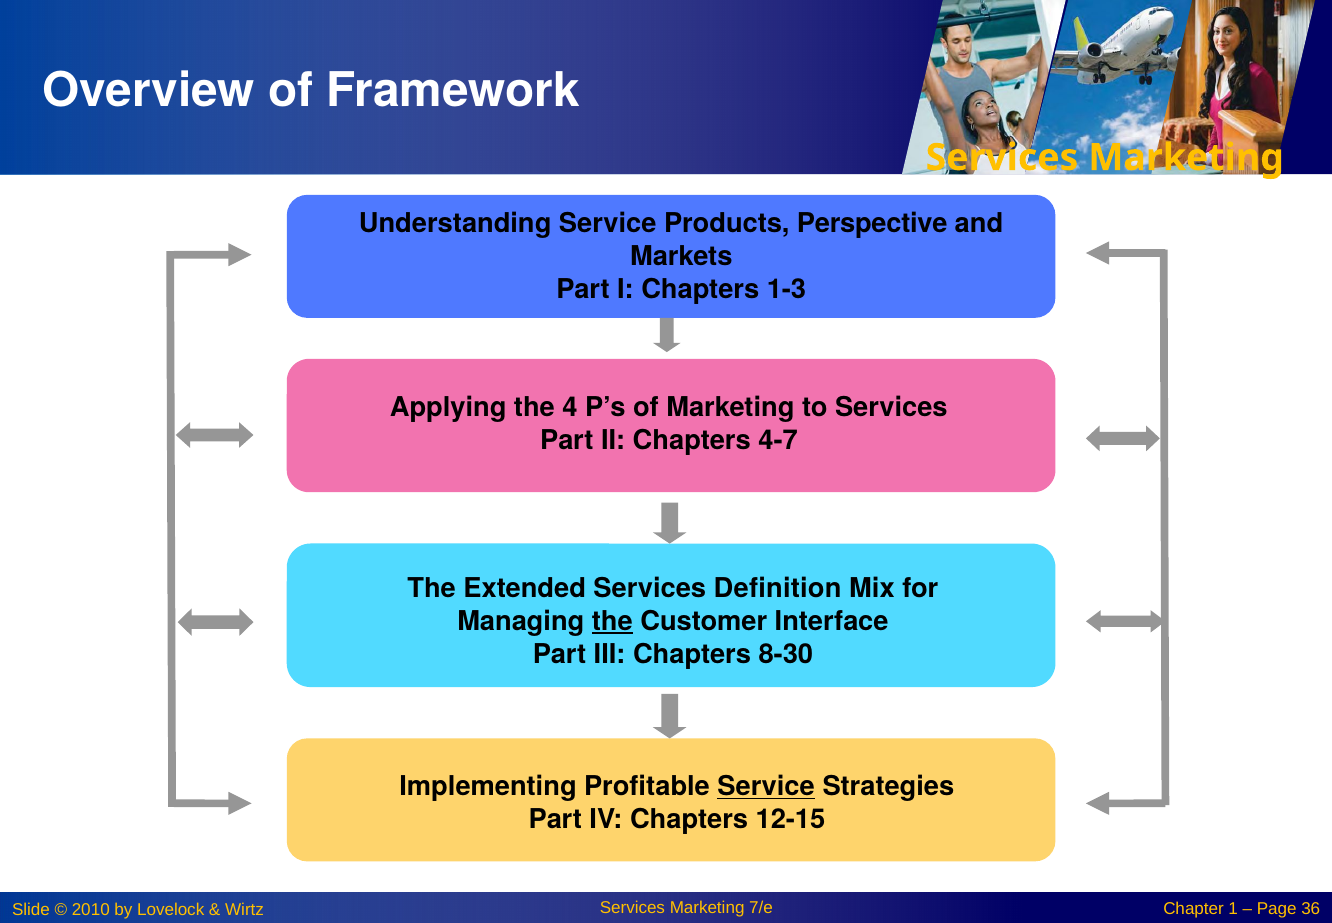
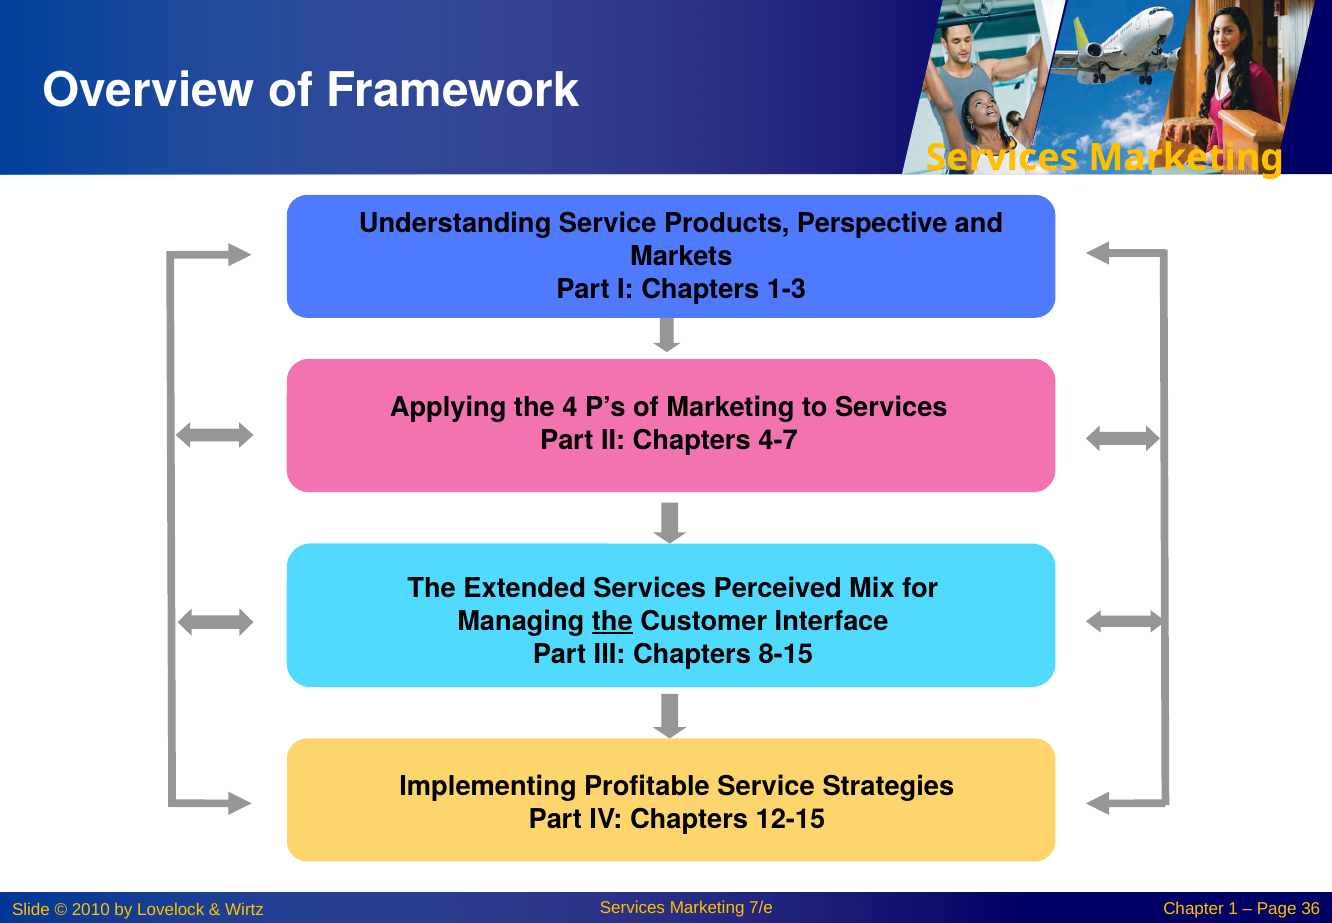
Definition: Definition -> Perceived
8-30: 8-30 -> 8-15
Service at (766, 786) underline: present -> none
